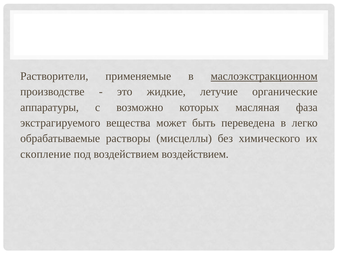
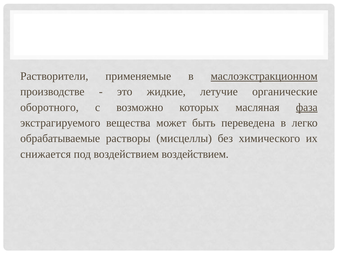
аппаратуры: аппаратуры -> оборотного
фаза underline: none -> present
скопление: скопление -> снижается
